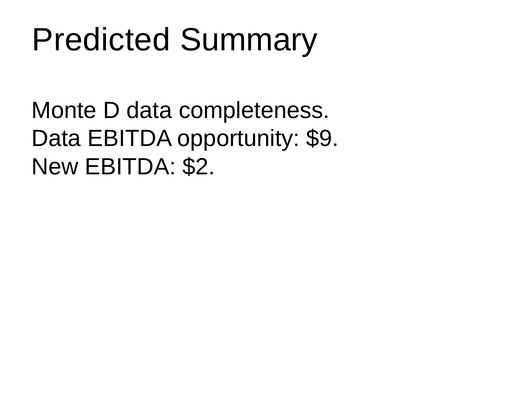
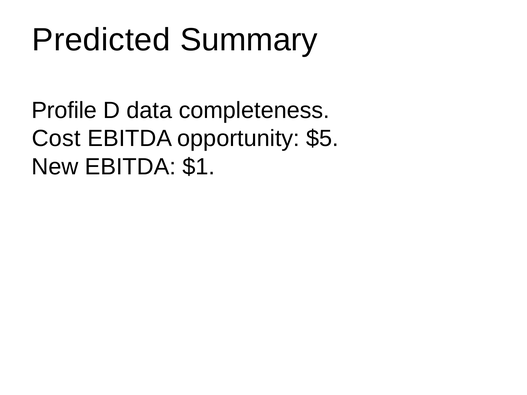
Monte: Monte -> Profile
Data at (56, 139): Data -> Cost
$9: $9 -> $5
$2: $2 -> $1
